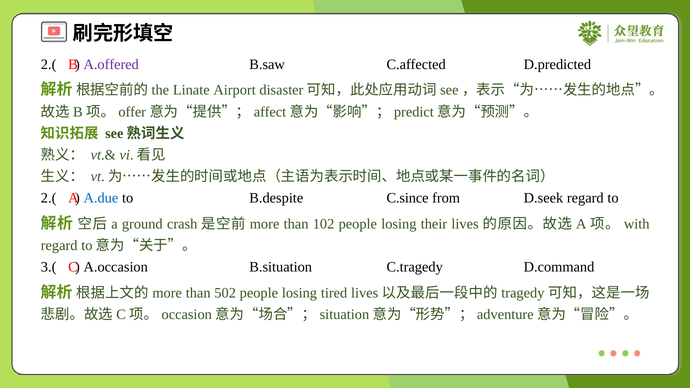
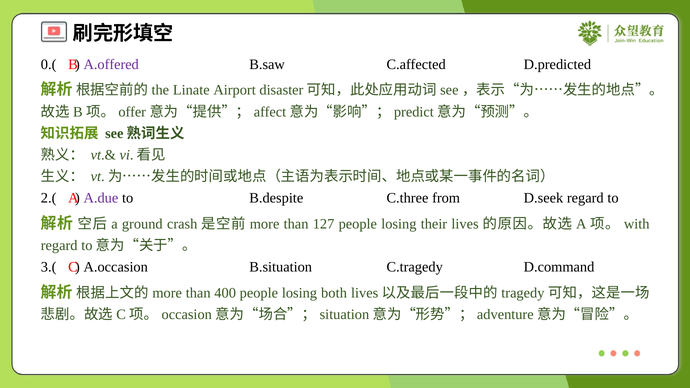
2.( at (49, 65): 2.( -> 0.(
A.due colour: blue -> purple
C.since: C.since -> C.three
102: 102 -> 127
502: 502 -> 400
tired: tired -> both
